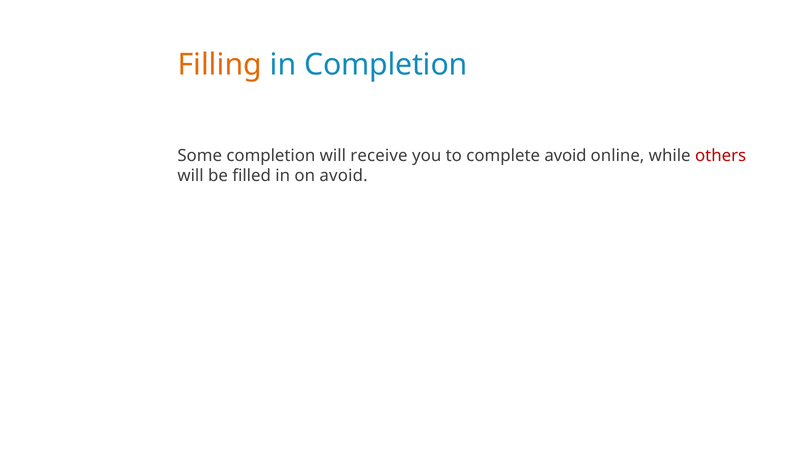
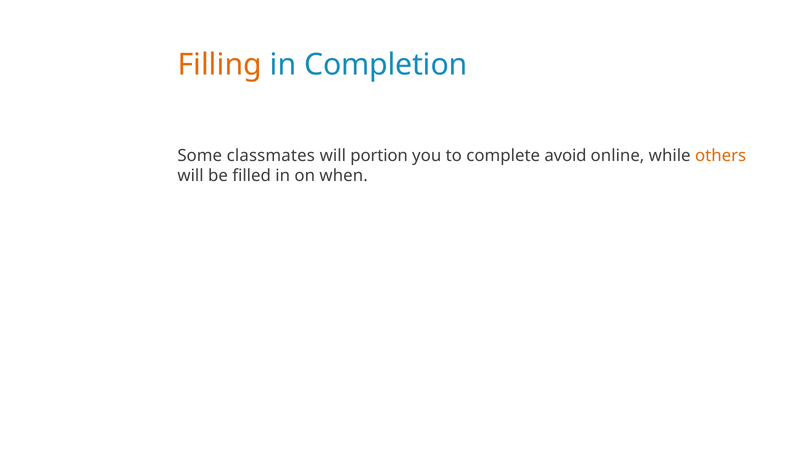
Some completion: completion -> classmates
receive: receive -> portion
others colour: red -> orange
on avoid: avoid -> when
